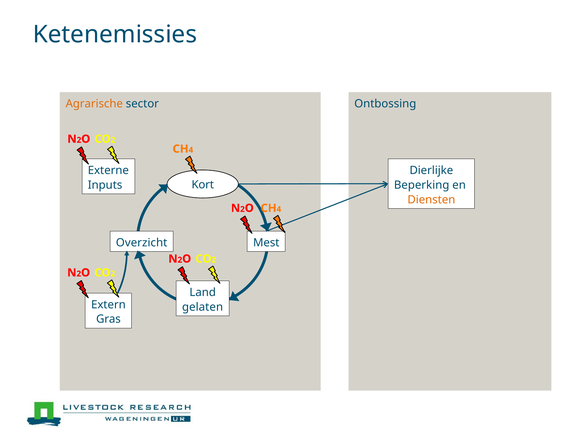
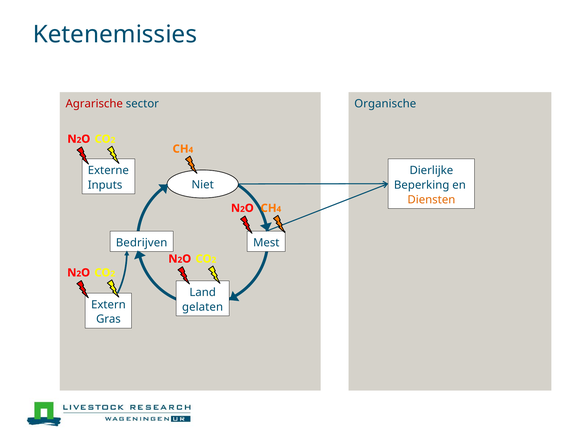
Agrarische colour: orange -> red
Ontbossing: Ontbossing -> Organische
Kort: Kort -> Niet
Overzicht: Overzicht -> Bedrijven
